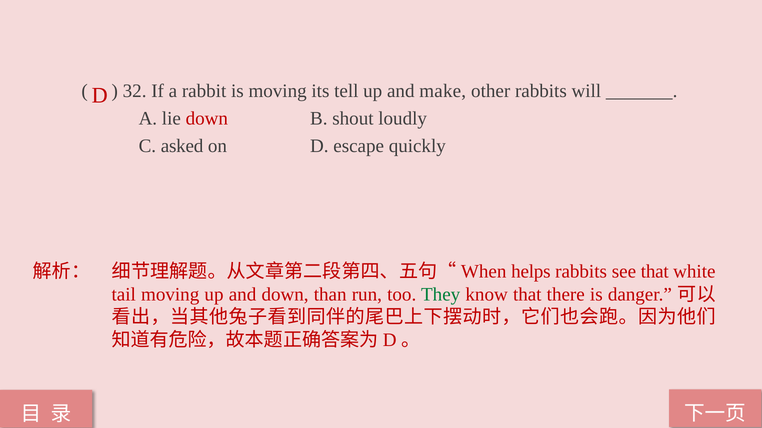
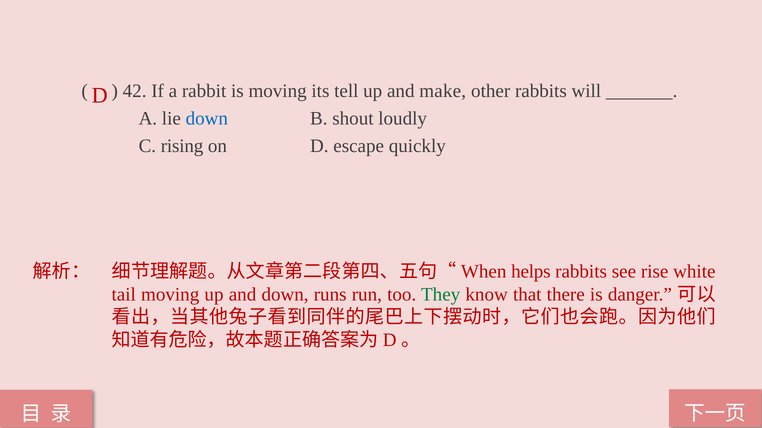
32: 32 -> 42
down at (207, 119) colour: red -> blue
asked: asked -> rising
see that: that -> rise
than: than -> runs
